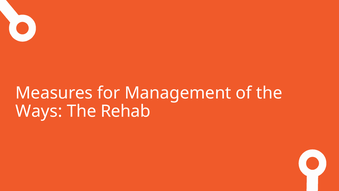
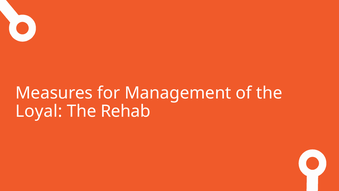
Ways: Ways -> Loyal
